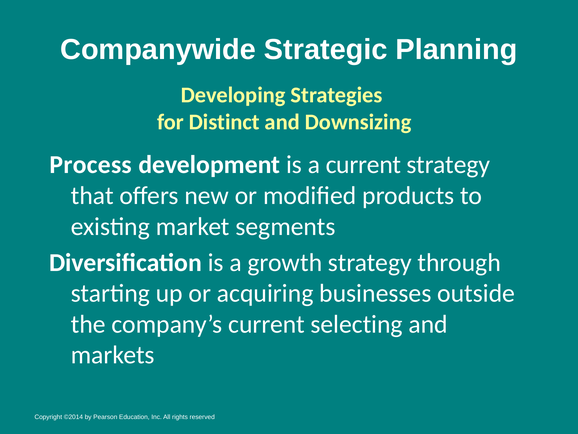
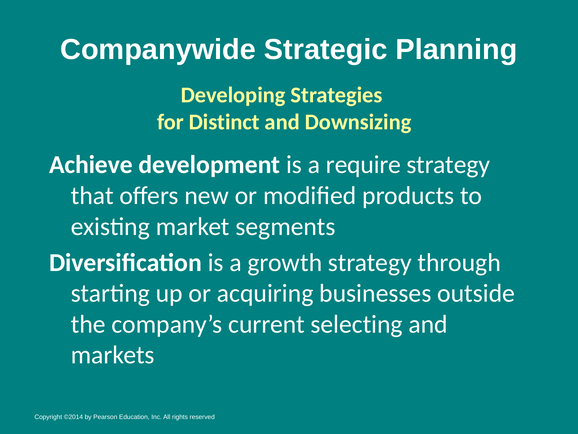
Process: Process -> Achieve
a current: current -> require
